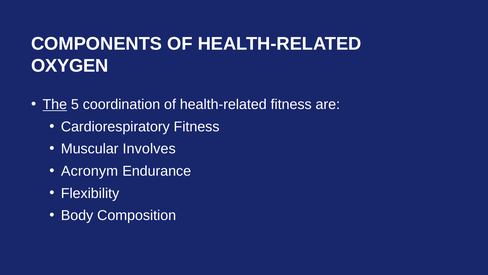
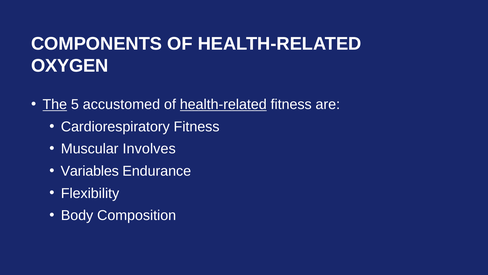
coordination: coordination -> accustomed
health-related at (223, 104) underline: none -> present
Acronym: Acronym -> Variables
